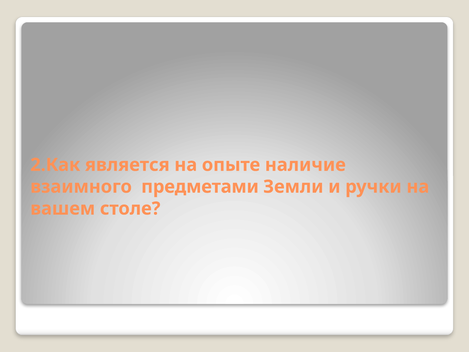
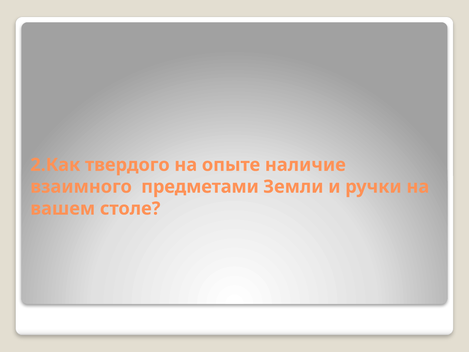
является: является -> твердого
